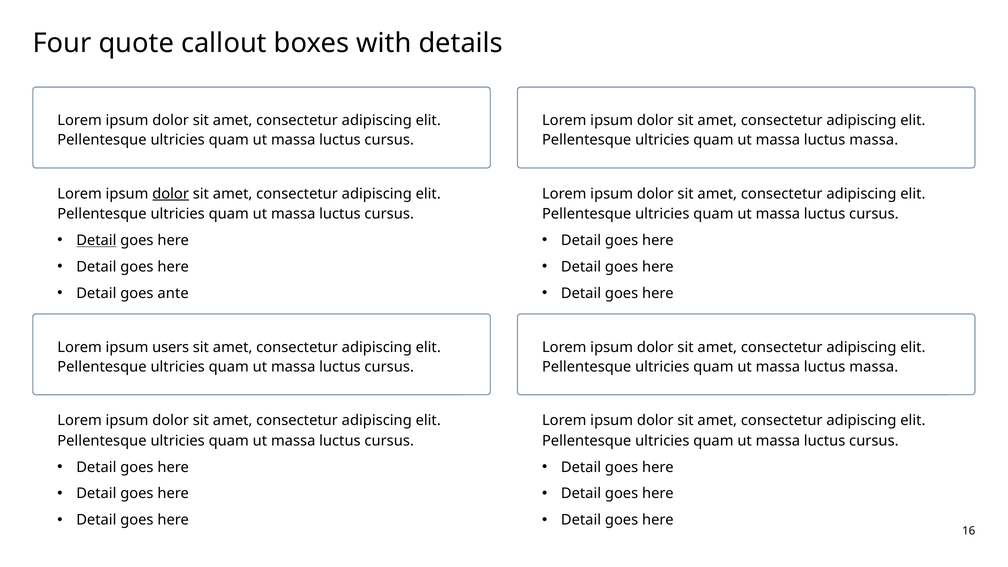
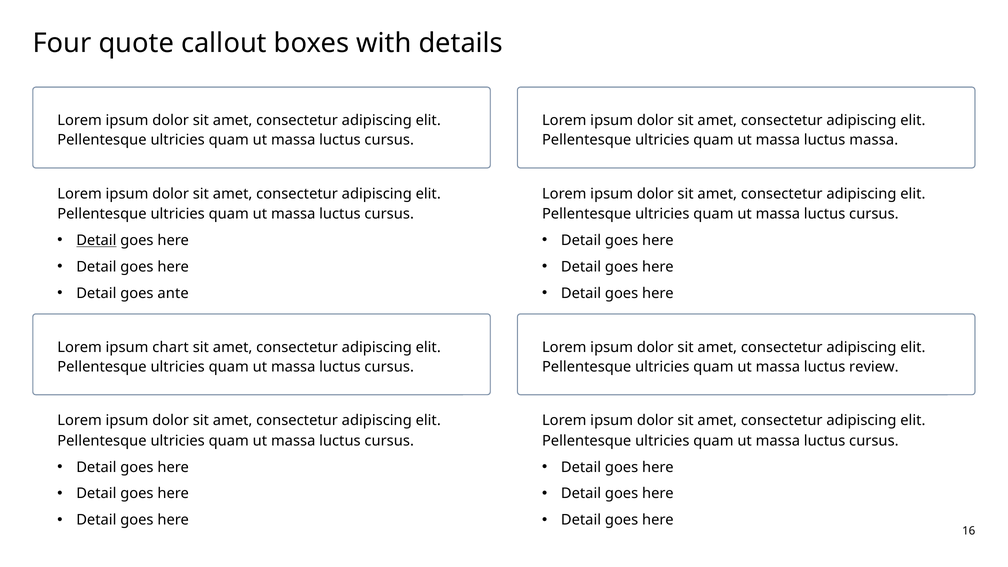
dolor at (171, 194) underline: present -> none
users: users -> chart
massa at (874, 367): massa -> review
